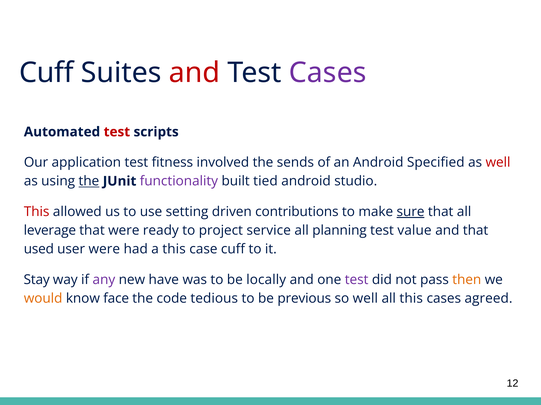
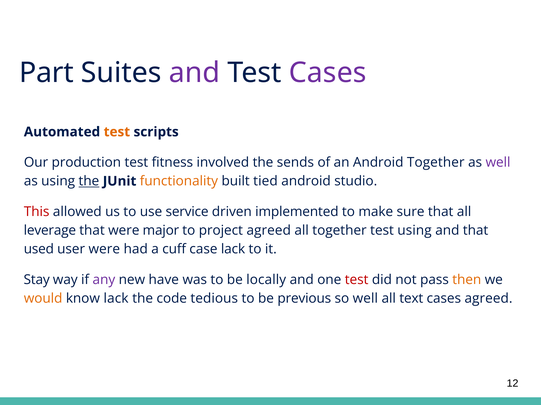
Cuff at (46, 73): Cuff -> Part
and at (194, 73) colour: red -> purple
test at (117, 132) colour: red -> orange
application: application -> production
Android Specified: Specified -> Together
well at (498, 163) colour: red -> purple
functionality colour: purple -> orange
setting: setting -> service
contributions: contributions -> implemented
sure underline: present -> none
ready: ready -> major
project service: service -> agreed
all planning: planning -> together
test value: value -> using
a this: this -> cuff
case cuff: cuff -> lack
test at (357, 280) colour: purple -> red
know face: face -> lack
all this: this -> text
